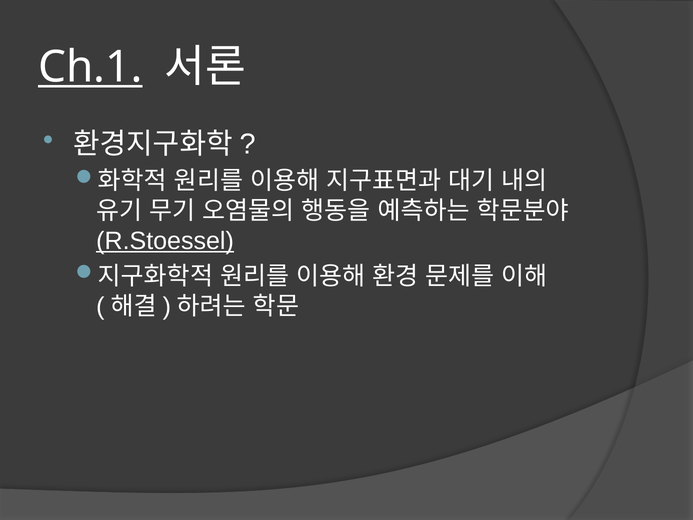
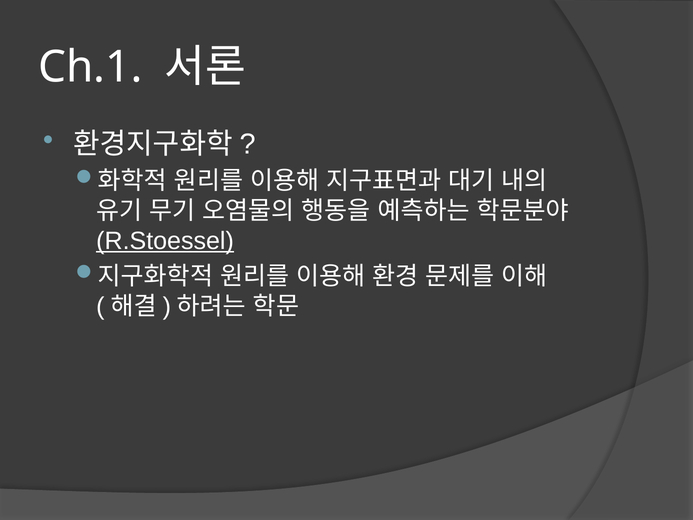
Ch.1 underline: present -> none
